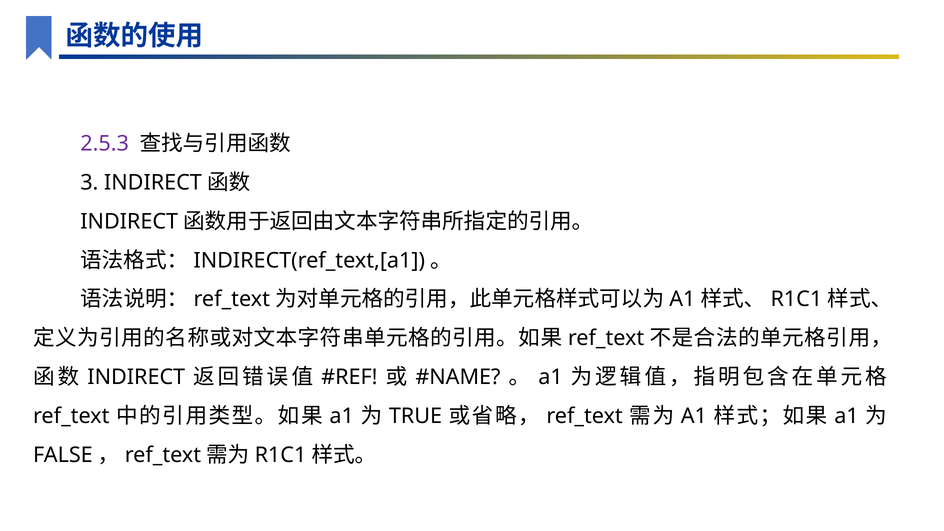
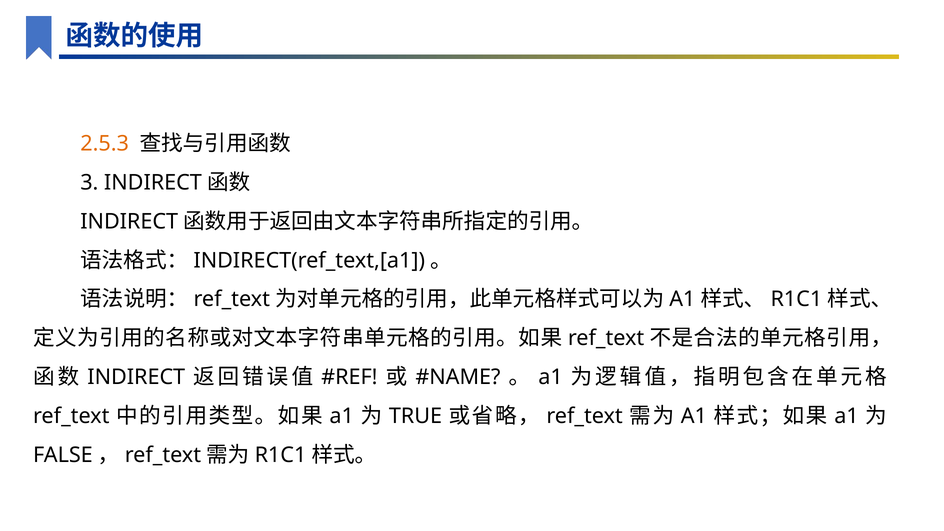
2.5.3 colour: purple -> orange
